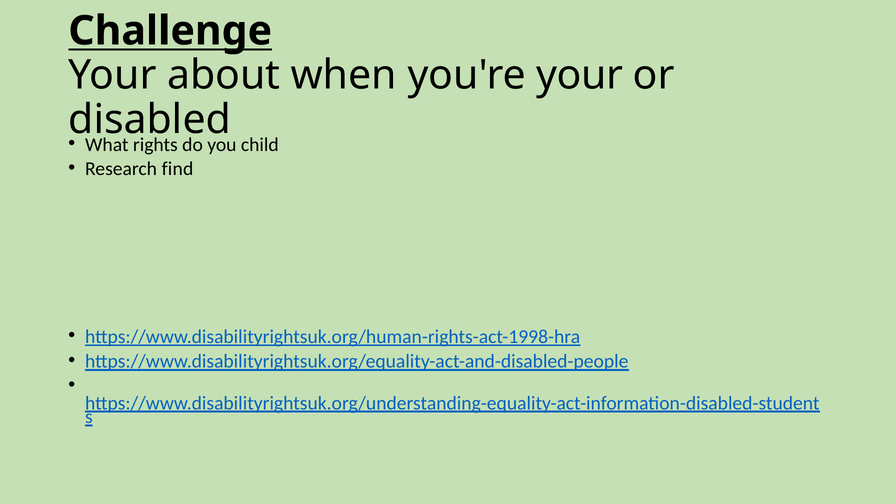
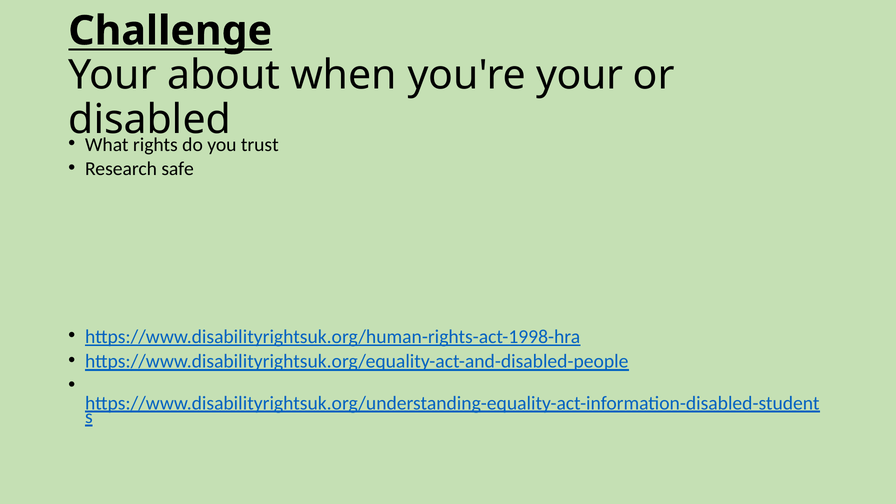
child: child -> trust
find: find -> safe
